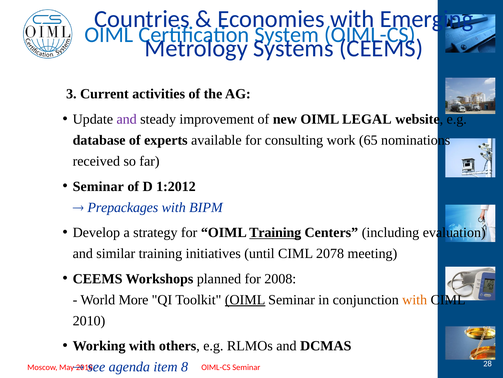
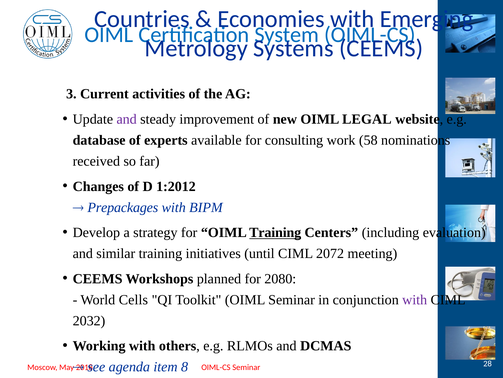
65: 65 -> 58
Seminar at (98, 186): Seminar -> Changes
2078: 2078 -> 2072
2008: 2008 -> 2080
More: More -> Cells
OIML at (245, 299) underline: present -> none
with at (415, 299) colour: orange -> purple
2010: 2010 -> 2032
